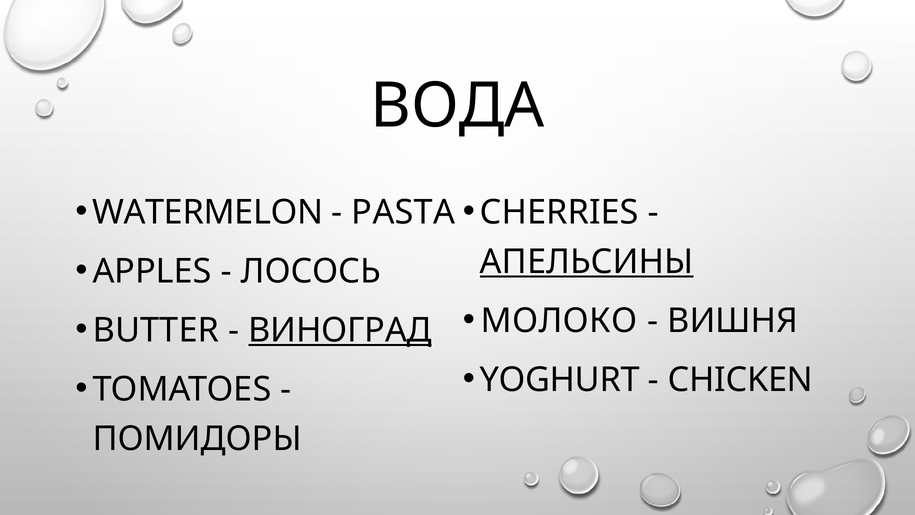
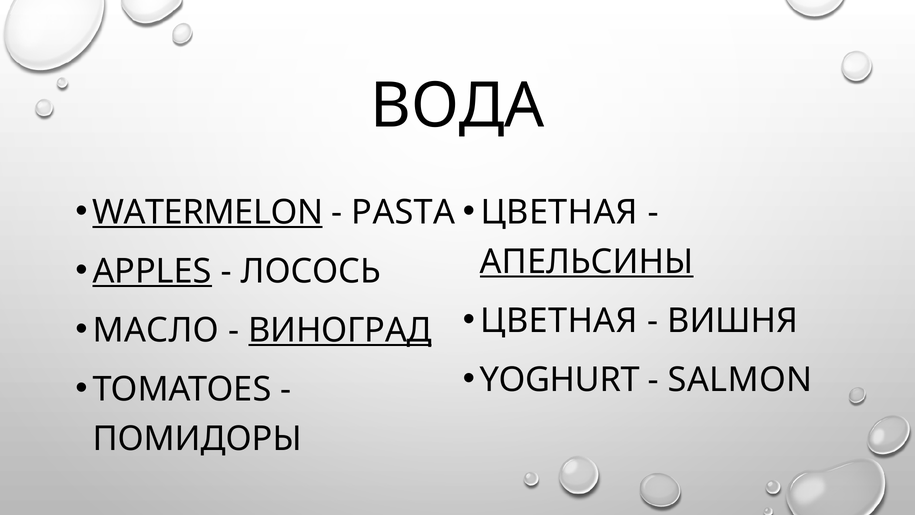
WATERMELON underline: none -> present
CHERRIES at (559, 212): CHERRIES -> ЦВЕТНАЯ
APPLES underline: none -> present
МОЛОКО at (559, 321): МОЛОКО -> ЦВЕТНАЯ
BUTTER: BUTTER -> МАСЛО
CHICKEN: CHICKEN -> SALMON
